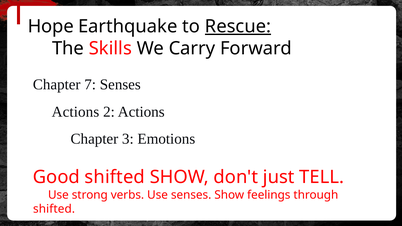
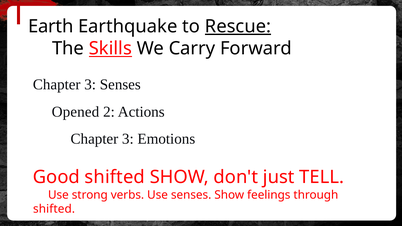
Hope: Hope -> Earth
Skills underline: none -> present
7 at (90, 85): 7 -> 3
Actions at (75, 112): Actions -> Opened
